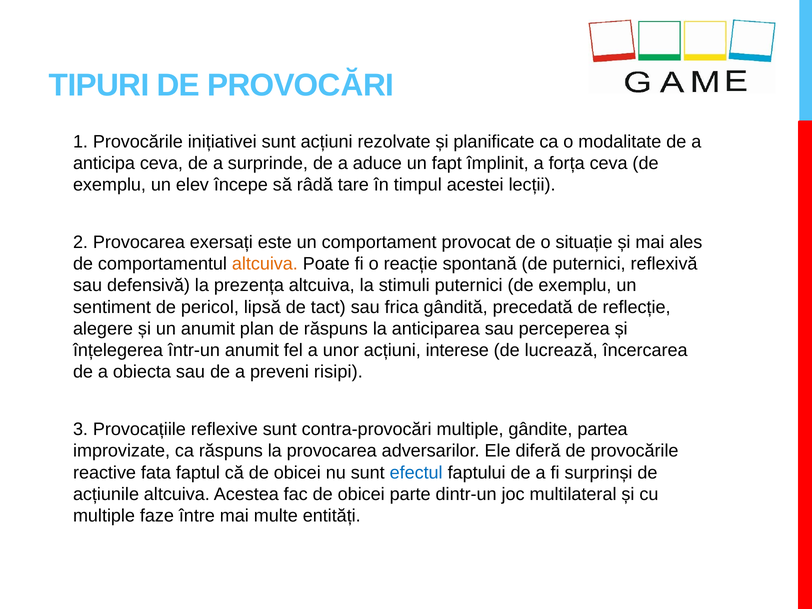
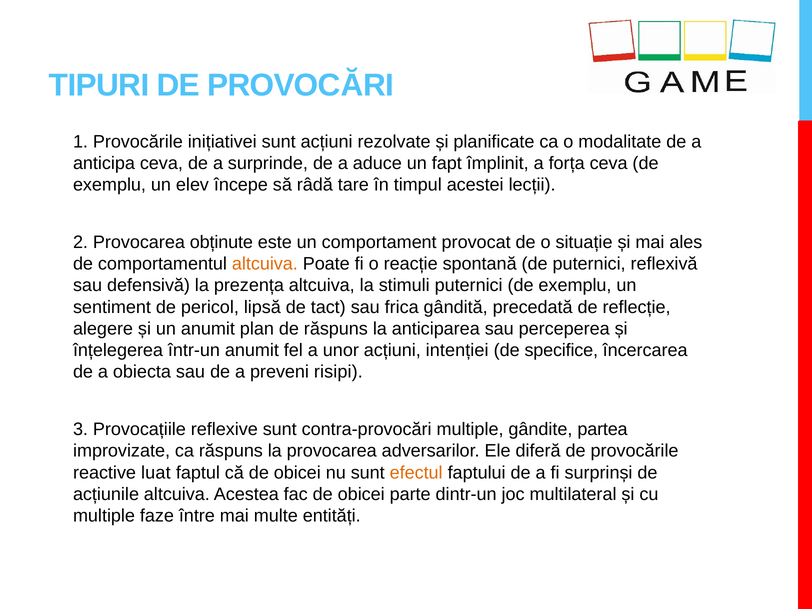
exersați: exersați -> obținute
interese: interese -> intenției
lucrează: lucrează -> specifice
fata: fata -> luat
efectul colour: blue -> orange
